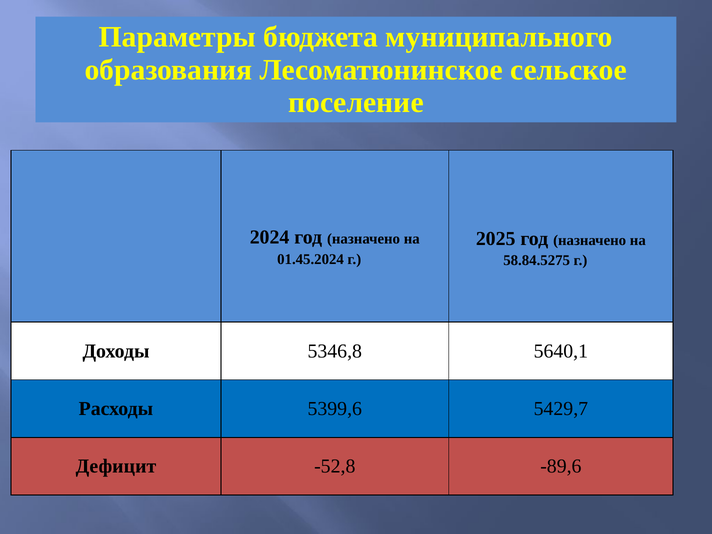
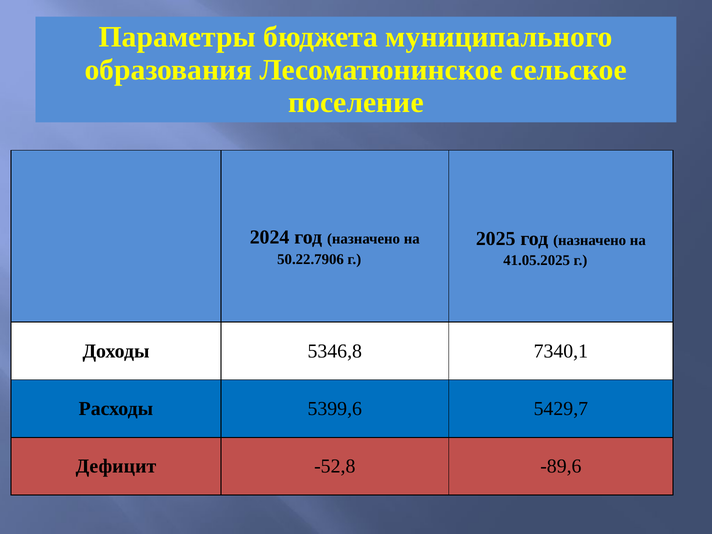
01.45.2024: 01.45.2024 -> 50.22.7906
58.84.5275: 58.84.5275 -> 41.05.2025
5640,1: 5640,1 -> 7340,1
